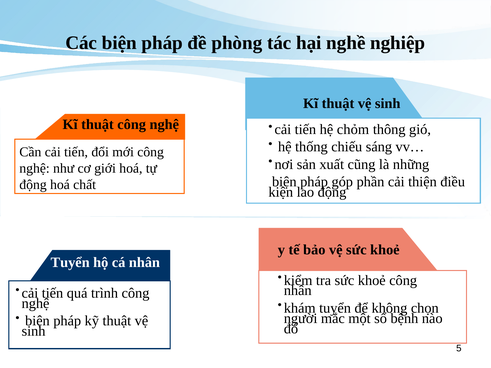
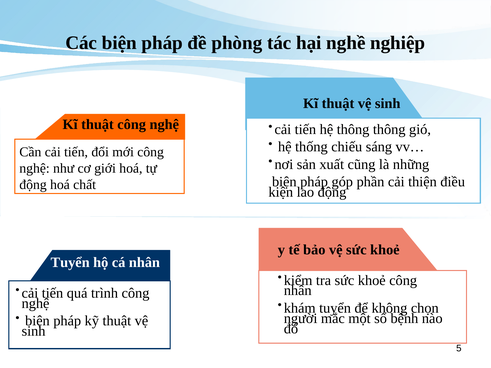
hệ chỏm: chỏm -> thông
